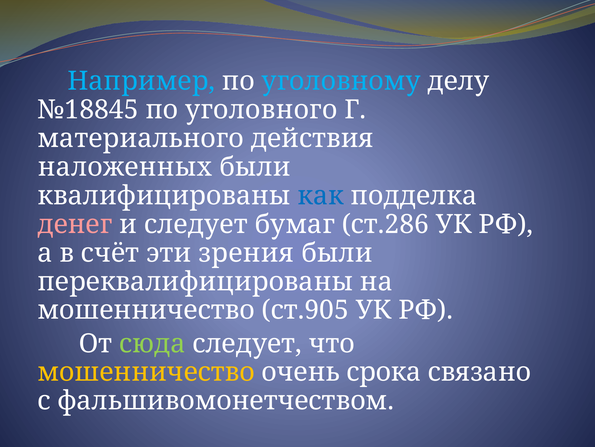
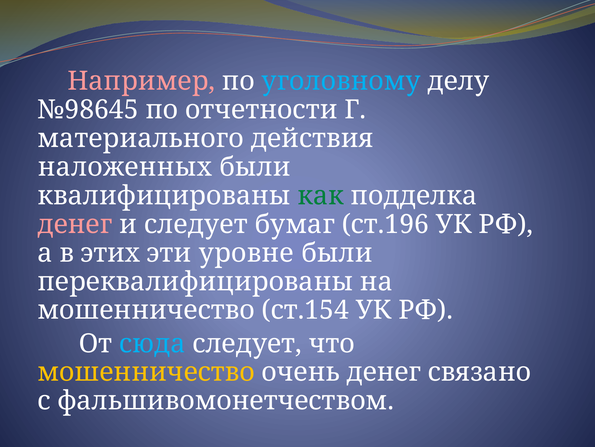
Например colour: light blue -> pink
№18845: №18845 -> №98645
уголовного: уголовного -> отчетности
как colour: blue -> green
ст.286: ст.286 -> ст.196
счёт: счёт -> этих
зрения: зрения -> уровне
ст.905: ст.905 -> ст.154
сюда colour: light green -> light blue
очень срока: срока -> денег
